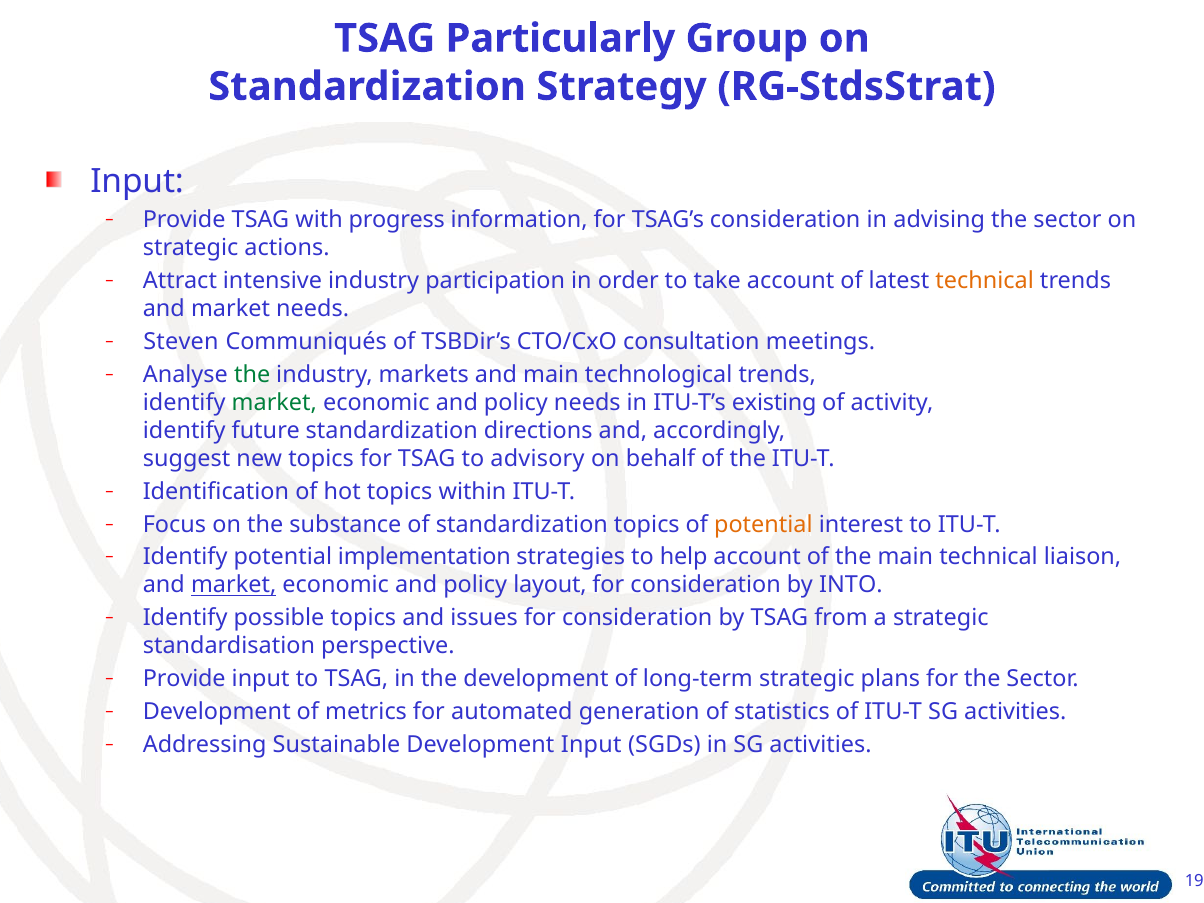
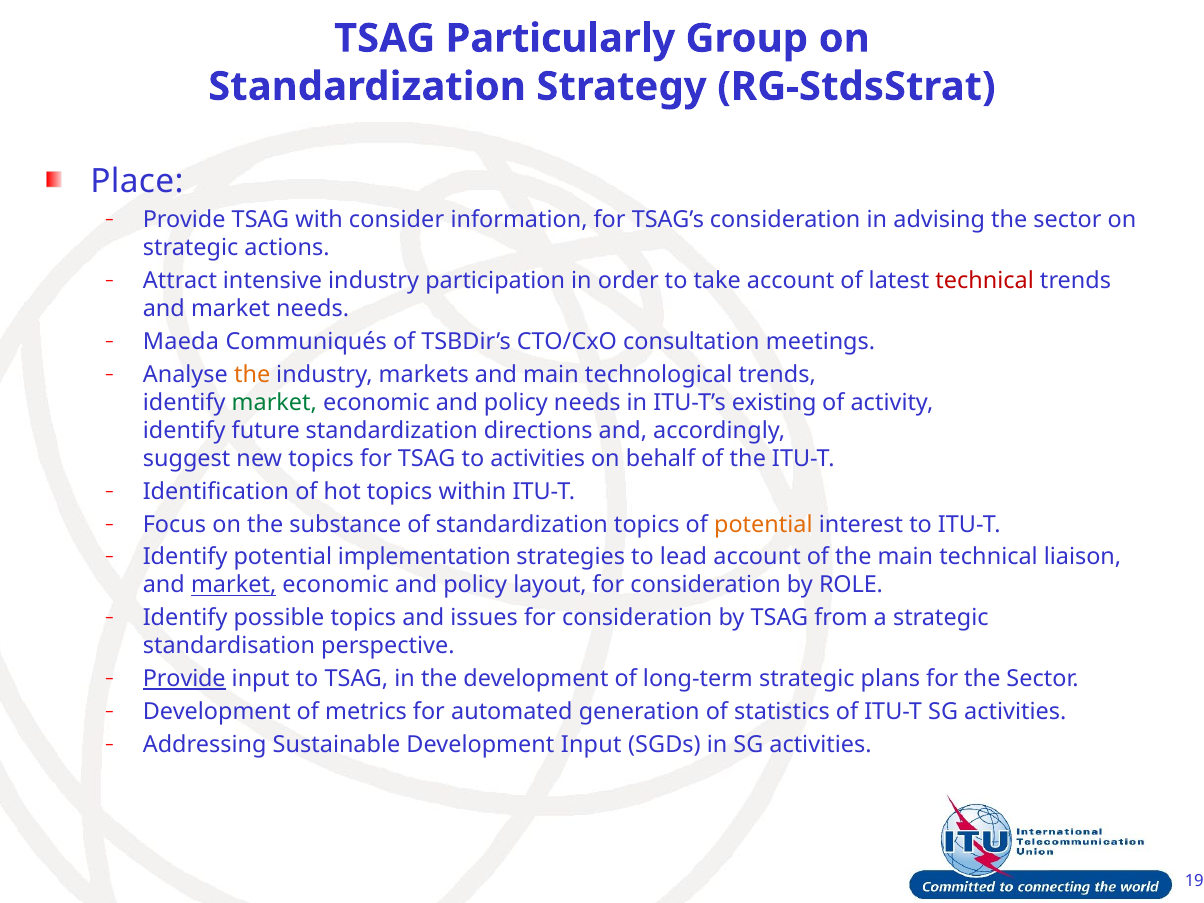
Input at (137, 182): Input -> Place
progress: progress -> consider
technical at (985, 281) colour: orange -> red
Steven: Steven -> Maeda
the at (252, 374) colour: green -> orange
to advisory: advisory -> activities
help: help -> lead
INTO: INTO -> ROLE
Provide at (184, 679) underline: none -> present
